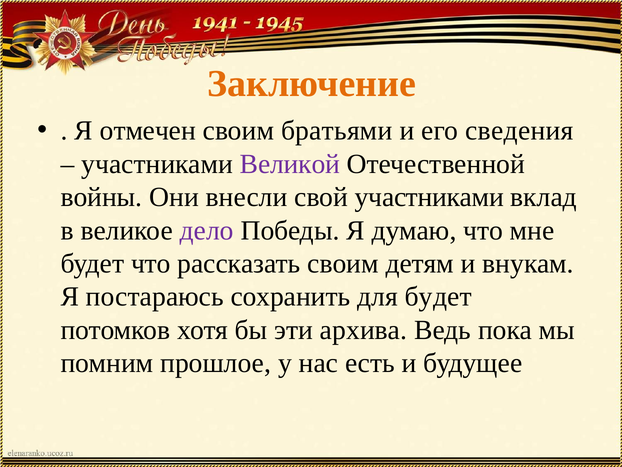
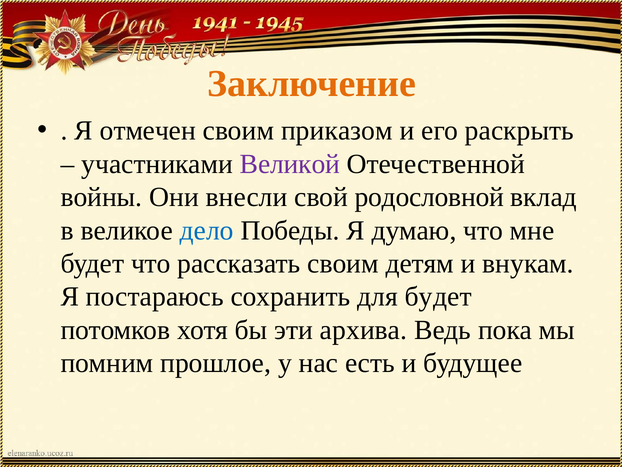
братьями: братьями -> приказом
сведения: сведения -> раскрыть
свой участниками: участниками -> родословной
дело colour: purple -> blue
